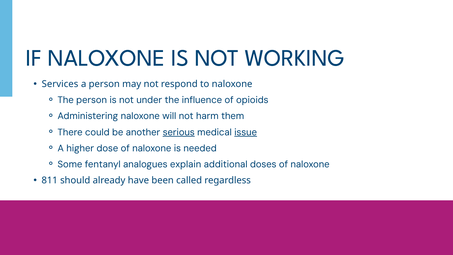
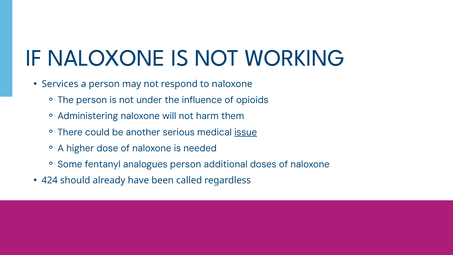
serious underline: present -> none
analogues explain: explain -> person
811: 811 -> 424
